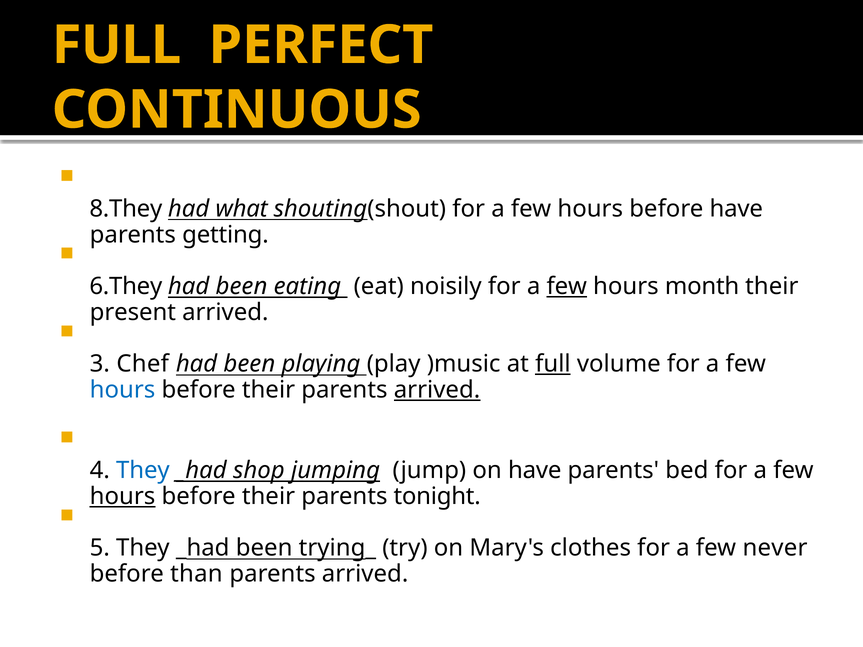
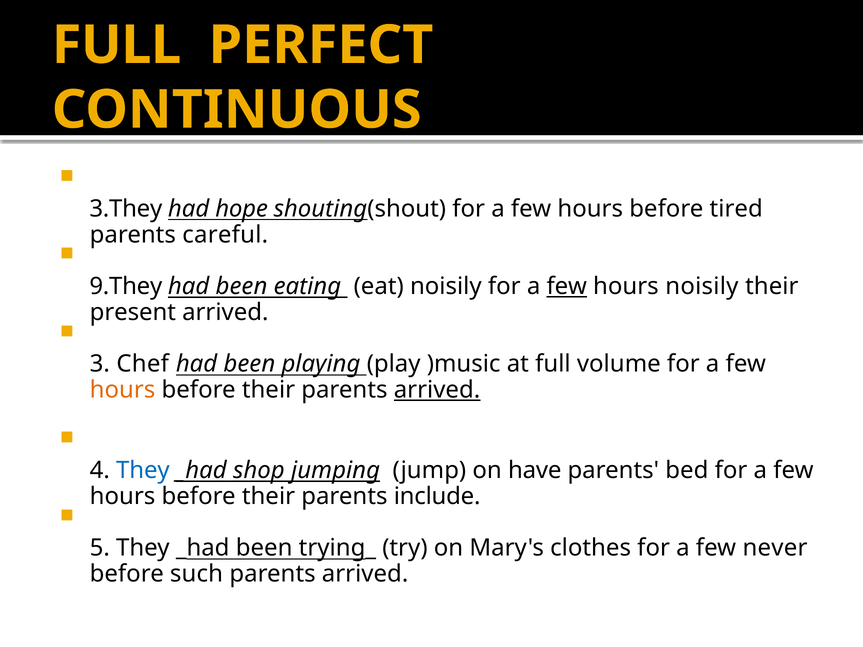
8.They: 8.They -> 3.They
what: what -> hope
before have: have -> tired
getting: getting -> careful
6.They: 6.They -> 9.They
hours month: month -> noisily
full at (553, 364) underline: present -> none
hours at (123, 390) colour: blue -> orange
hours at (123, 496) underline: present -> none
tonight: tonight -> include
than: than -> such
